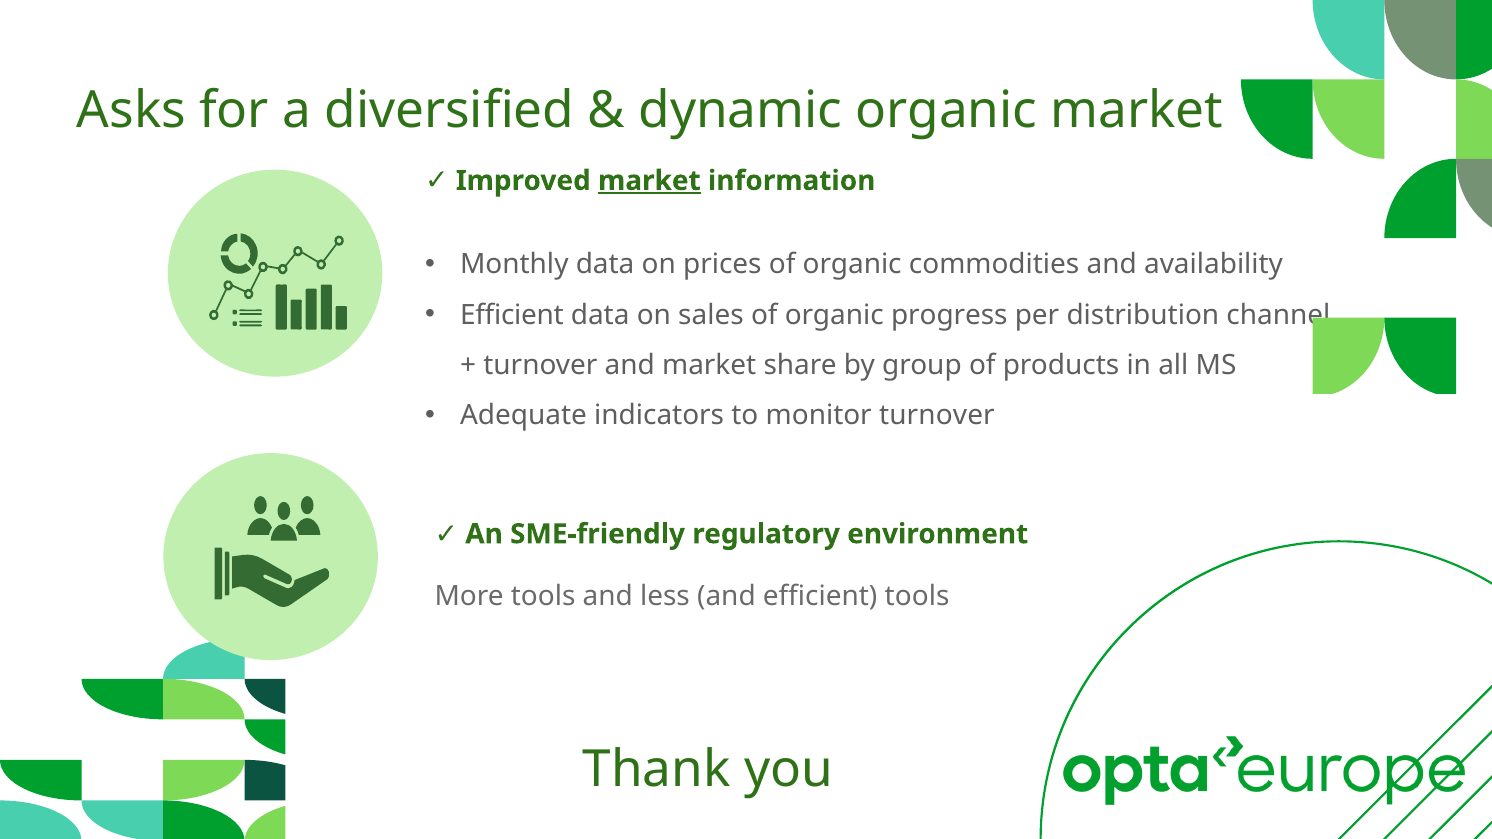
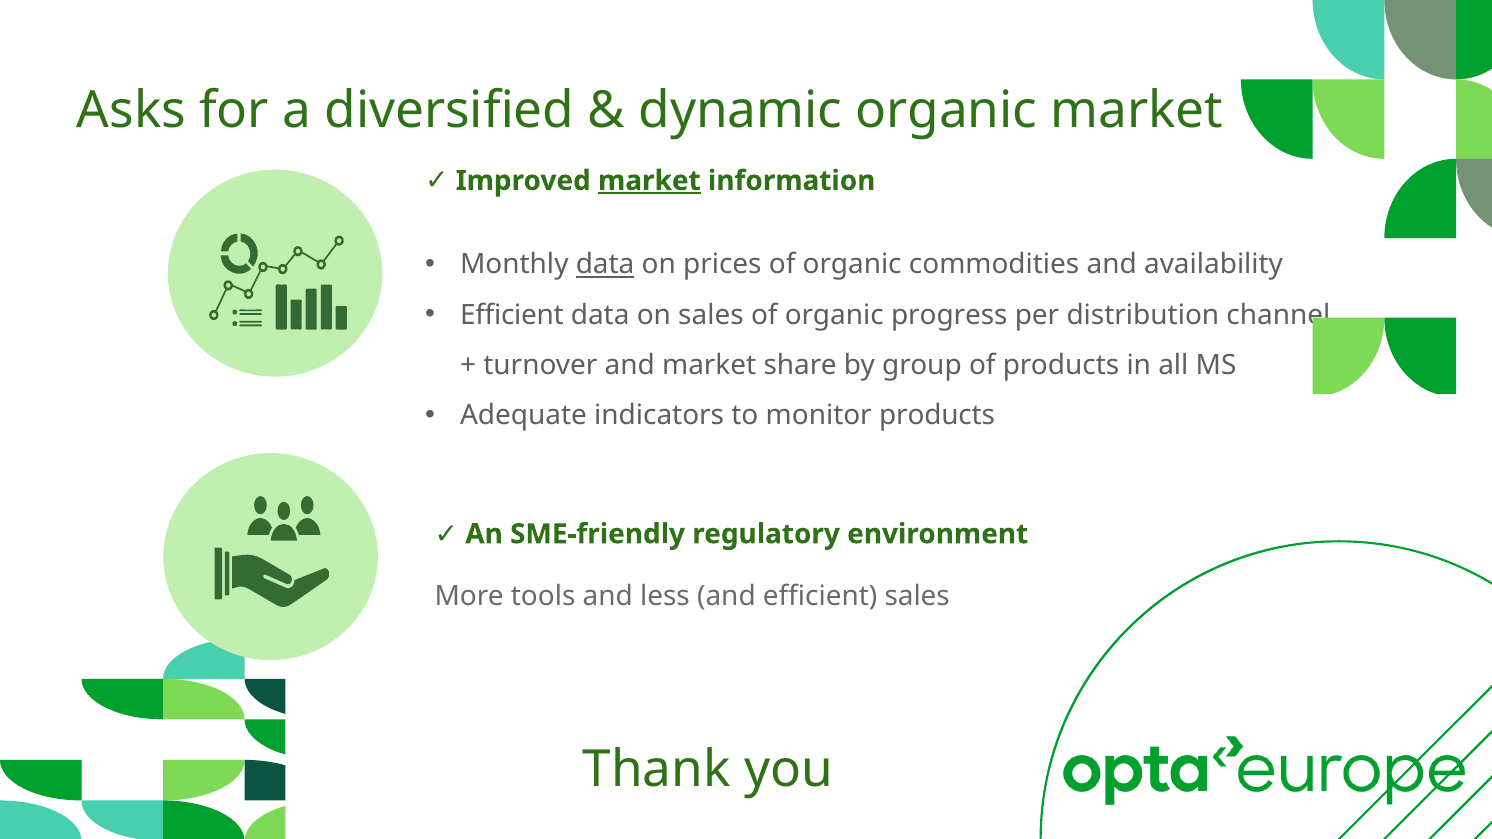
data at (605, 265) underline: none -> present
monitor turnover: turnover -> products
efficient tools: tools -> sales
